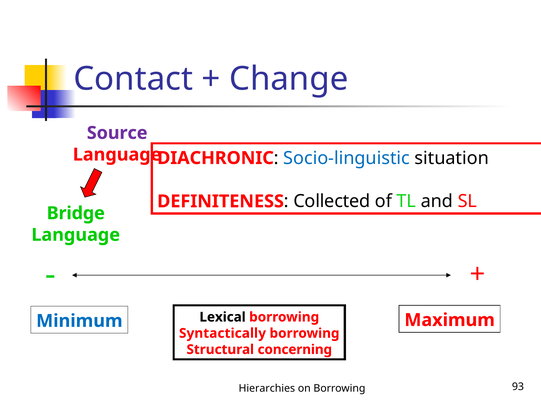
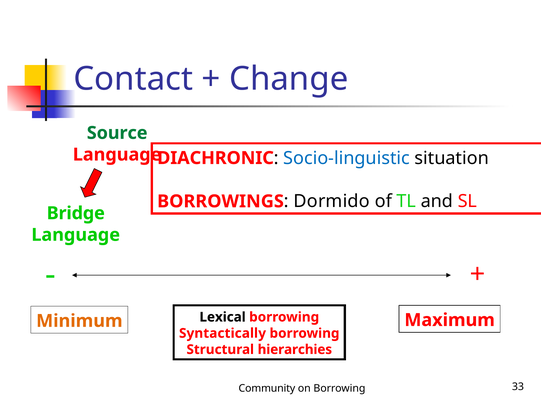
Source colour: purple -> green
DEFINITENESS: DEFINITENESS -> BORROWINGS
Collected: Collected -> Dormido
Minimum colour: blue -> orange
concerning: concerning -> hierarchies
Hierarchies: Hierarchies -> Community
93: 93 -> 33
